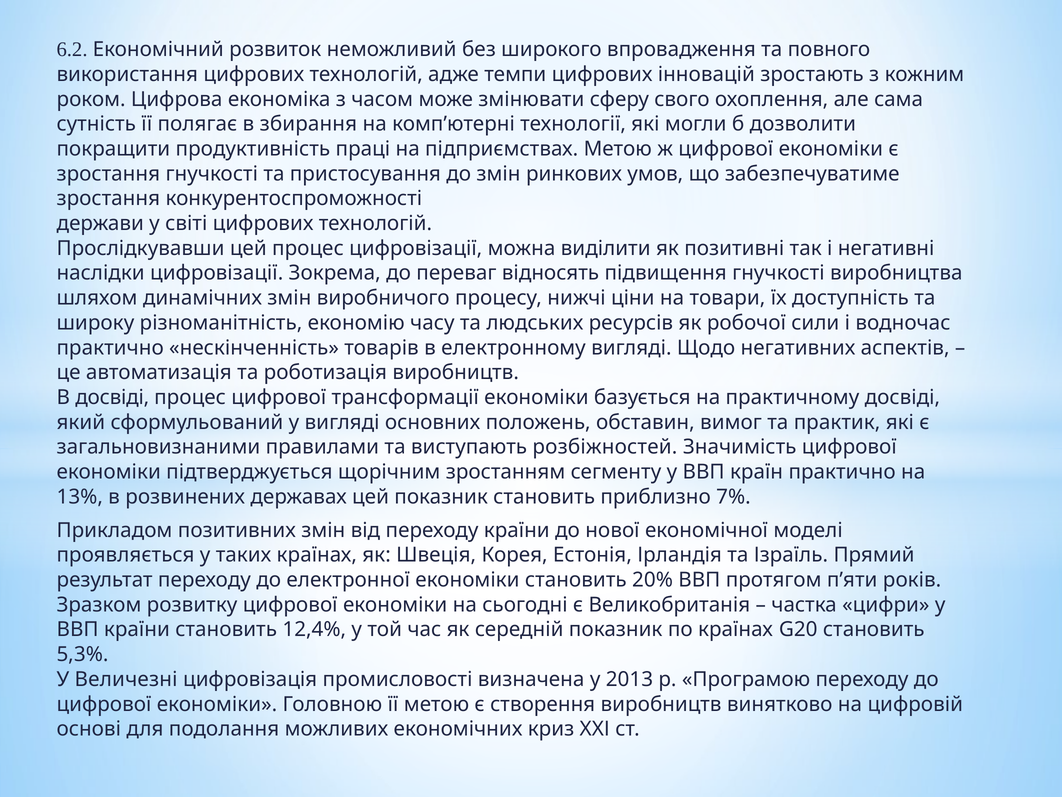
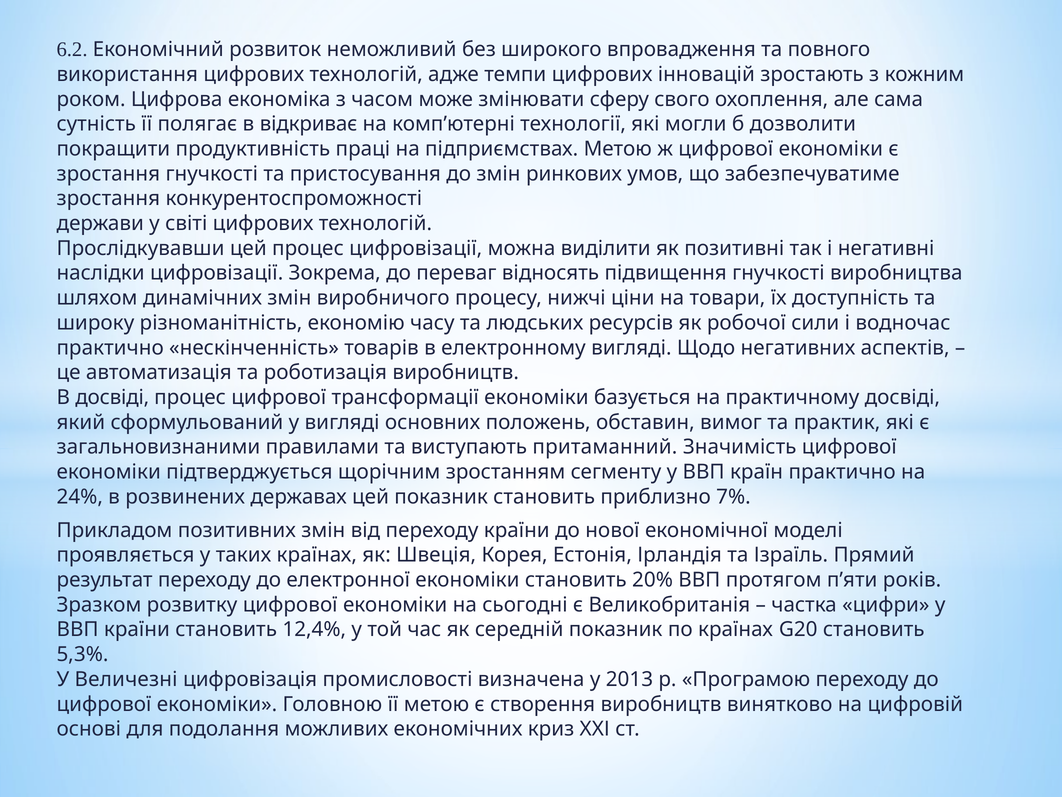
збирання: збирання -> відкриває
розбіжностей: розбіжностей -> притаманний
13%: 13% -> 24%
